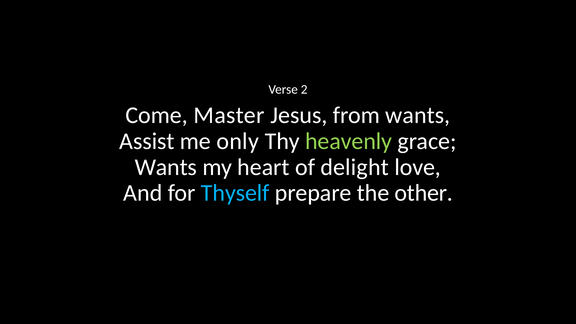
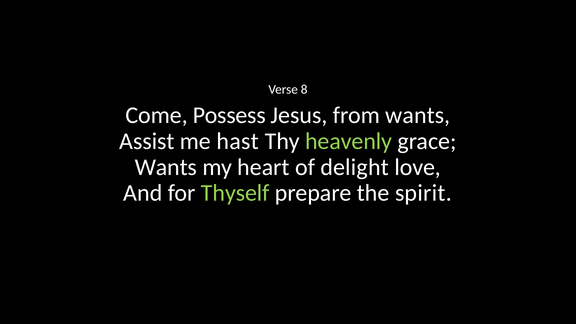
2: 2 -> 8
Master: Master -> Possess
only: only -> hast
Thyself colour: light blue -> light green
other: other -> spirit
